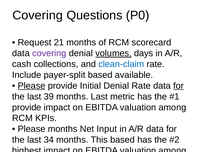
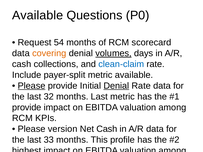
Covering at (38, 15): Covering -> Available
21: 21 -> 54
covering at (49, 53) colour: purple -> orange
payer-split based: based -> metric
Denial at (116, 86) underline: none -> present
for at (179, 86) underline: present -> none
39: 39 -> 32
Please months: months -> version
Net Input: Input -> Cash
34: 34 -> 33
This based: based -> profile
